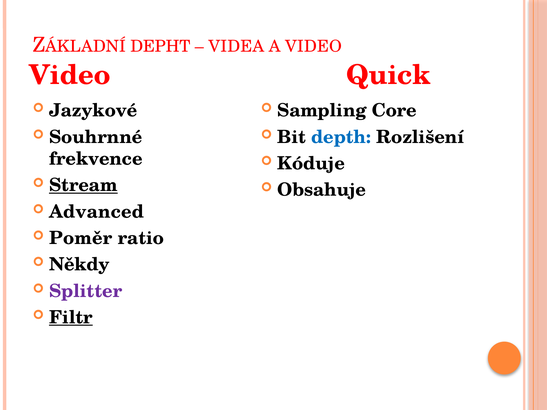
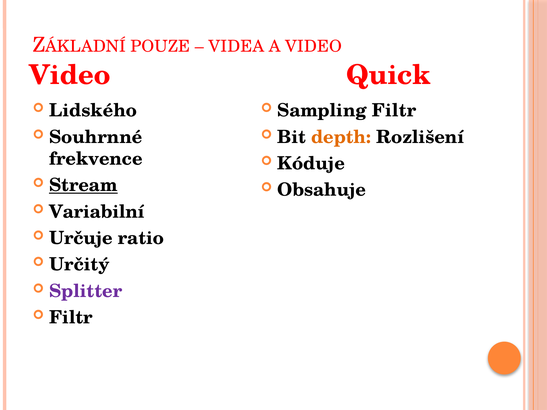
DEPHT: DEPHT -> POUZE
Jazykové: Jazykové -> Lidského
Sampling Core: Core -> Filtr
depth colour: blue -> orange
Advanced: Advanced -> Variabilní
Poměr: Poměr -> Určuje
Někdy: Někdy -> Určitý
Filtr at (71, 318) underline: present -> none
